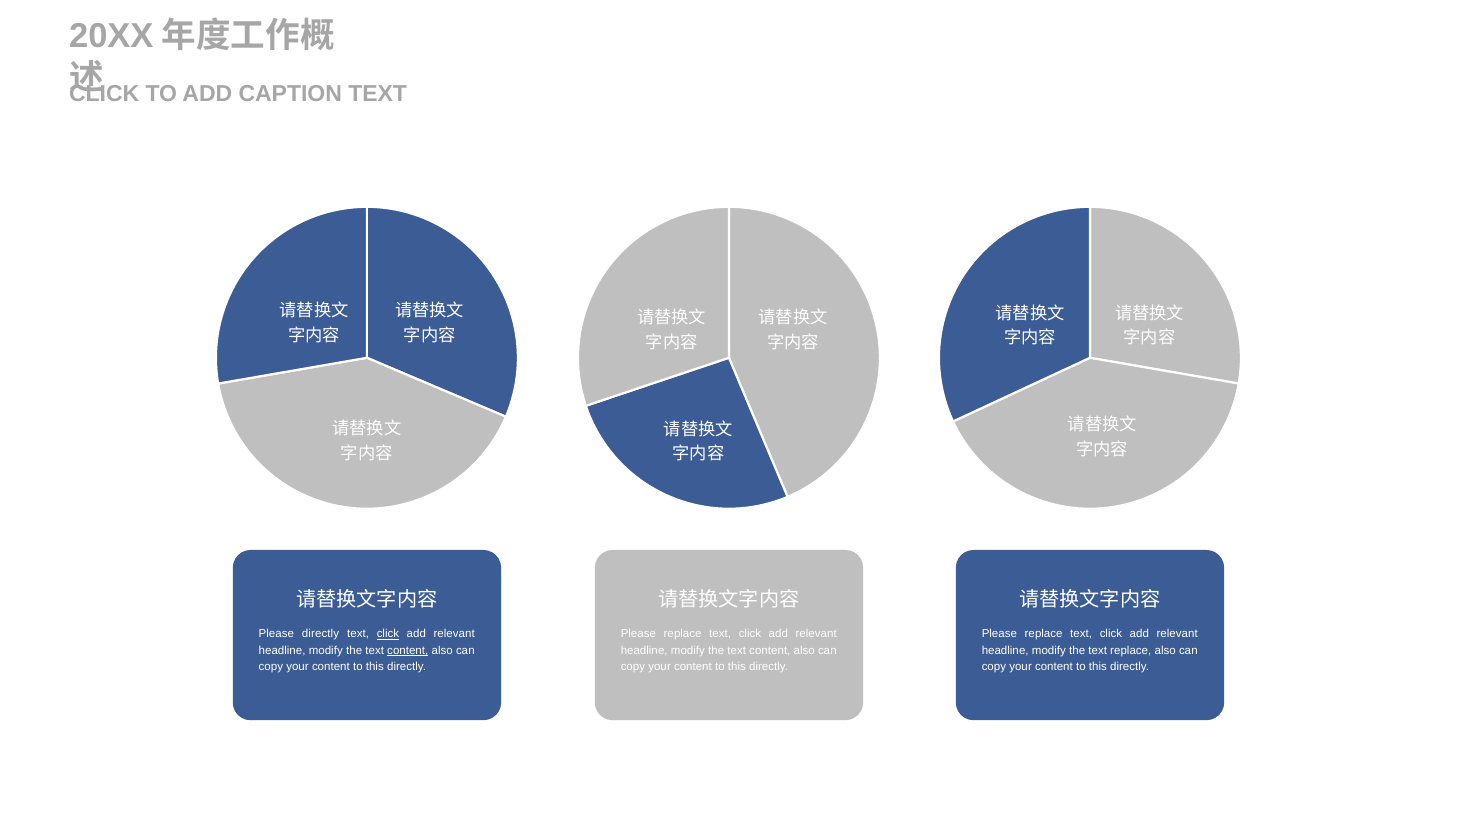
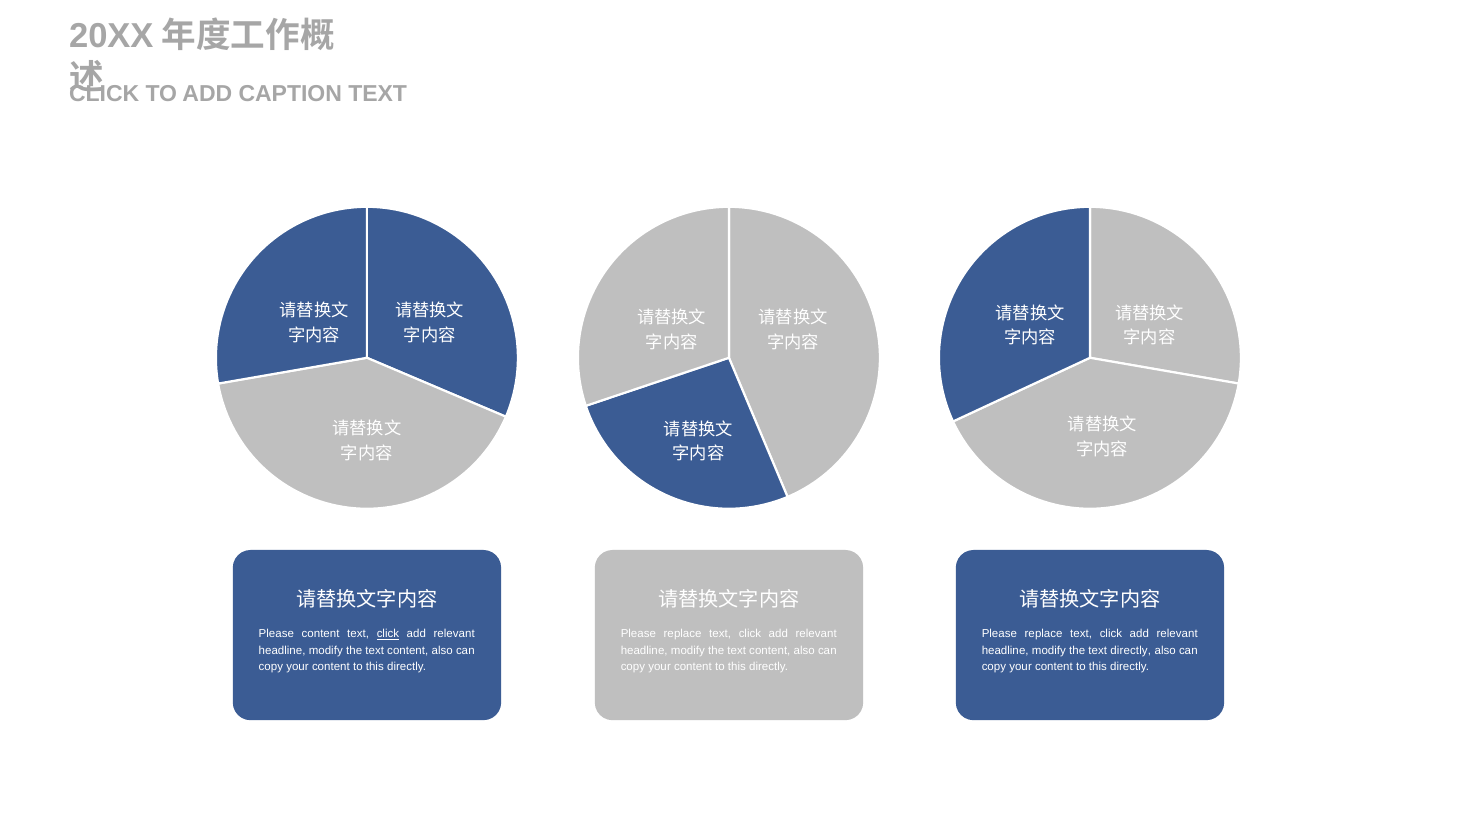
Please directly: directly -> content
content at (408, 651) underline: present -> none
text replace: replace -> directly
